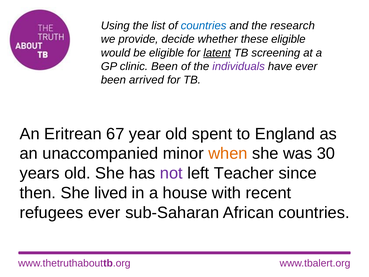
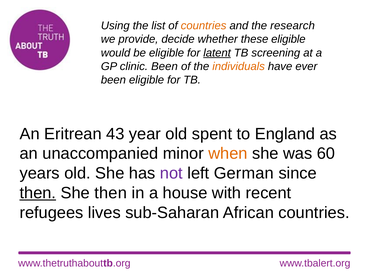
countries at (204, 26) colour: blue -> orange
individuals colour: purple -> orange
been arrived: arrived -> eligible
67: 67 -> 43
30: 30 -> 60
Teacher: Teacher -> German
then at (38, 193) underline: none -> present
She lived: lived -> then
refugees ever: ever -> lives
